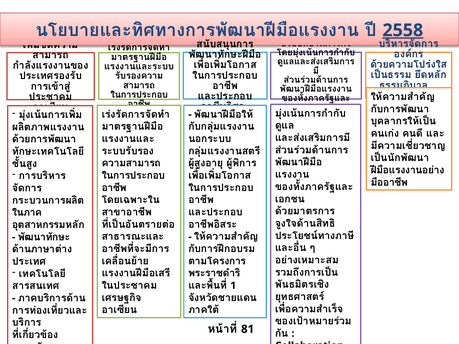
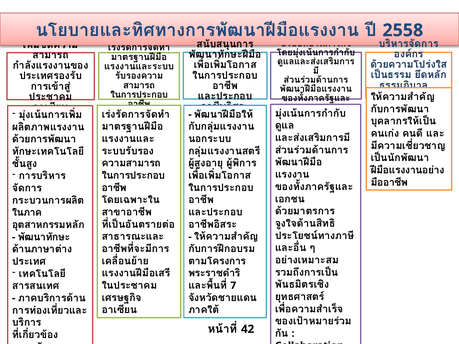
2558 underline: present -> none
1: 1 -> 7
81: 81 -> 42
